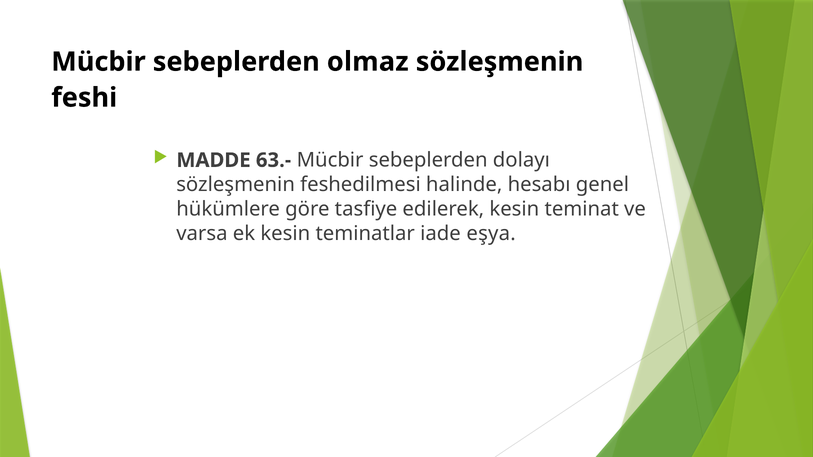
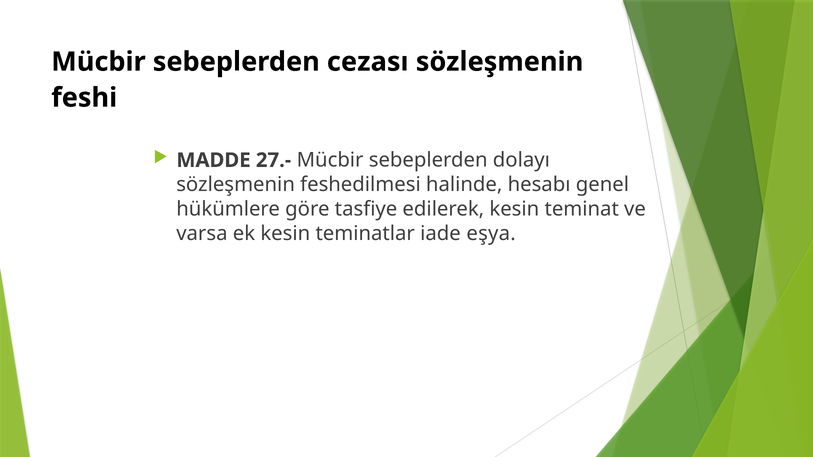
olmaz: olmaz -> cezası
63.-: 63.- -> 27.-
